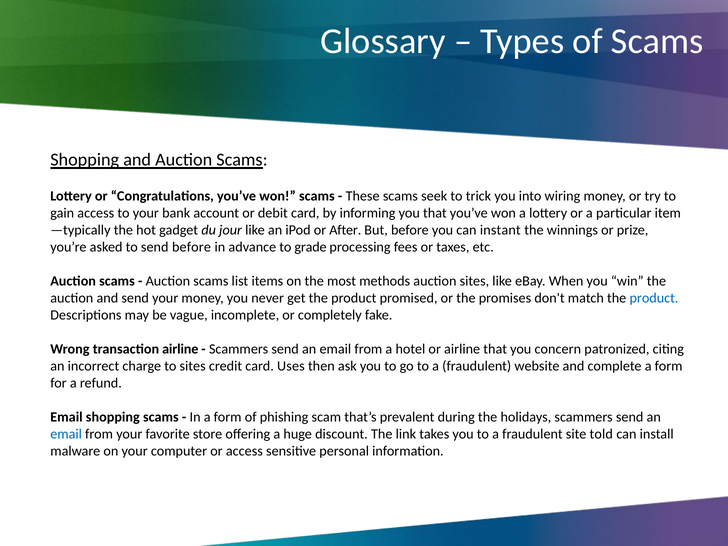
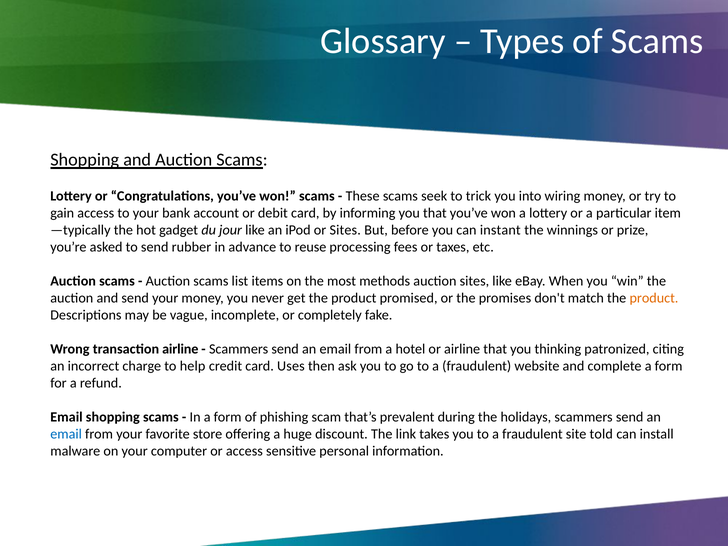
or After: After -> Sites
send before: before -> rubber
grade: grade -> reuse
product at (654, 298) colour: blue -> orange
concern: concern -> thinking
to sites: sites -> help
